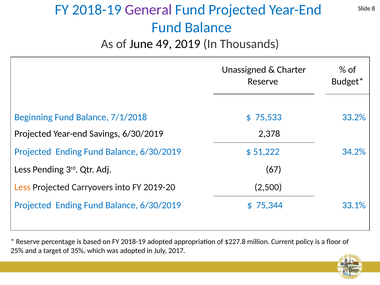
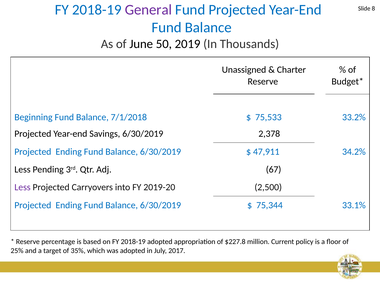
49: 49 -> 50
51,222: 51,222 -> 47,911
Less at (22, 187) colour: orange -> purple
